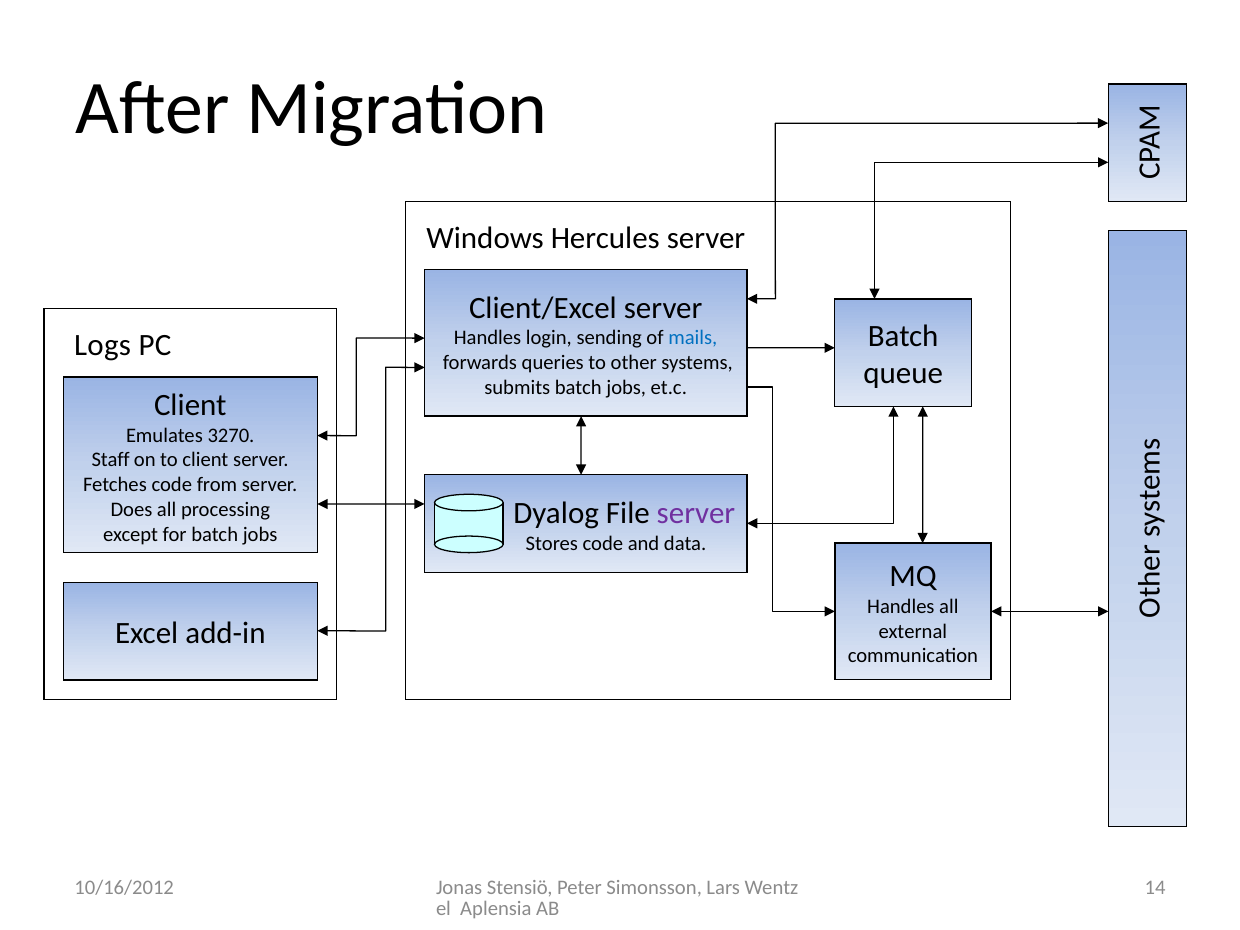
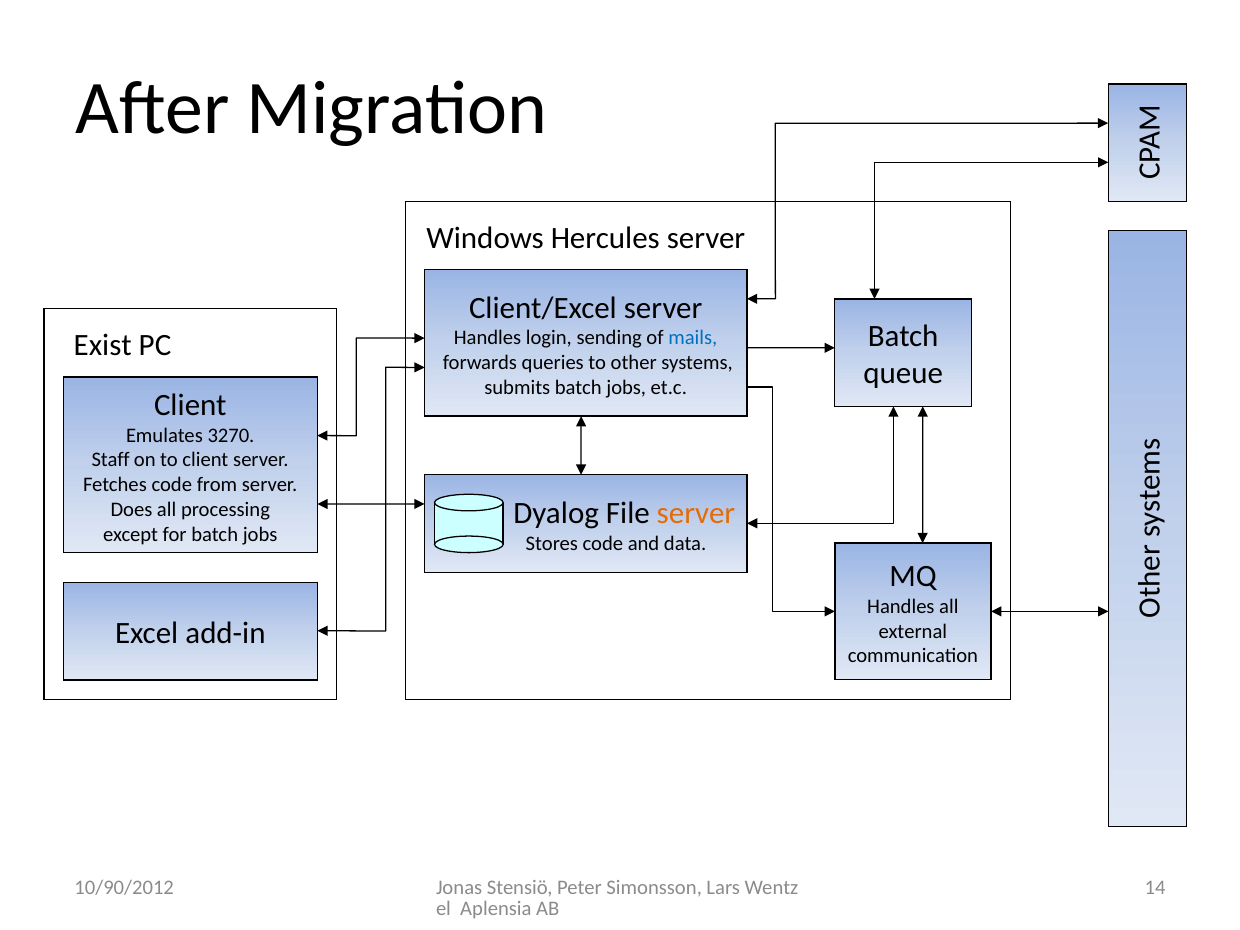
Logs: Logs -> Exist
server at (696, 513) colour: purple -> orange
10/16/2012: 10/16/2012 -> 10/90/2012
